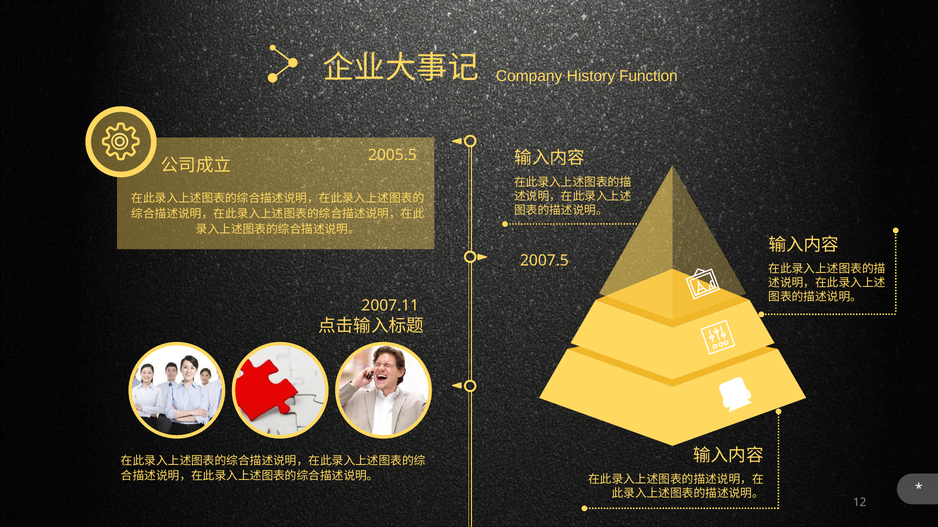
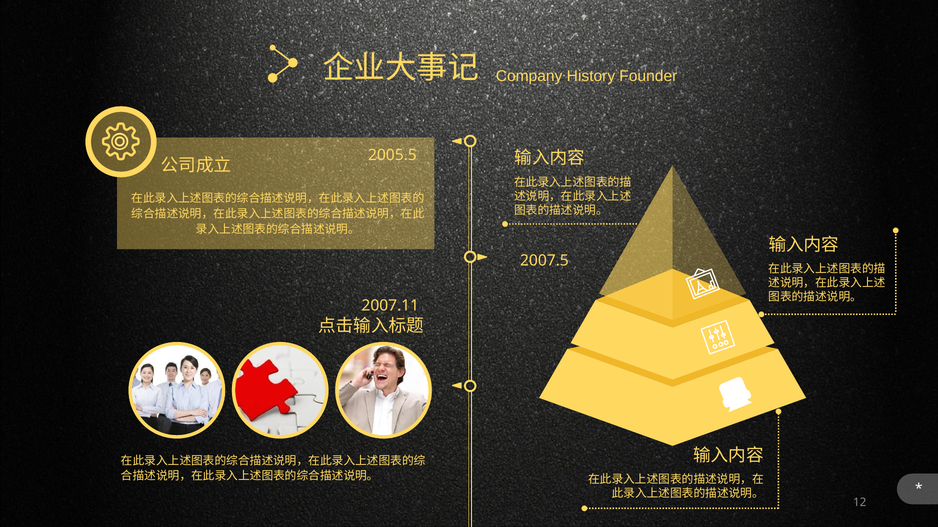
Function: Function -> Founder
